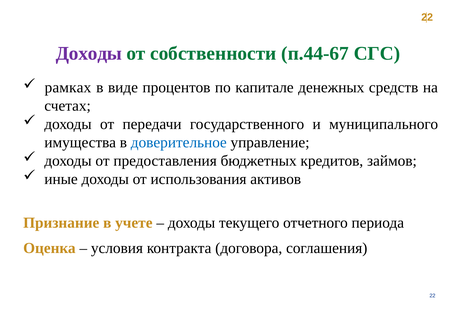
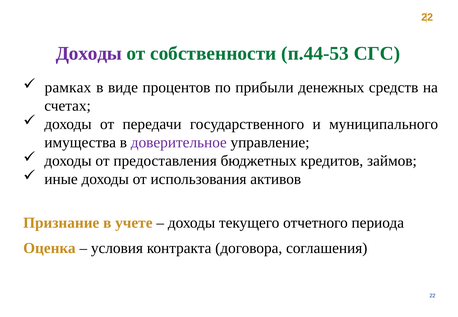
п.44-67: п.44-67 -> п.44-53
капитале: капитале -> прибыли
доверительное colour: blue -> purple
